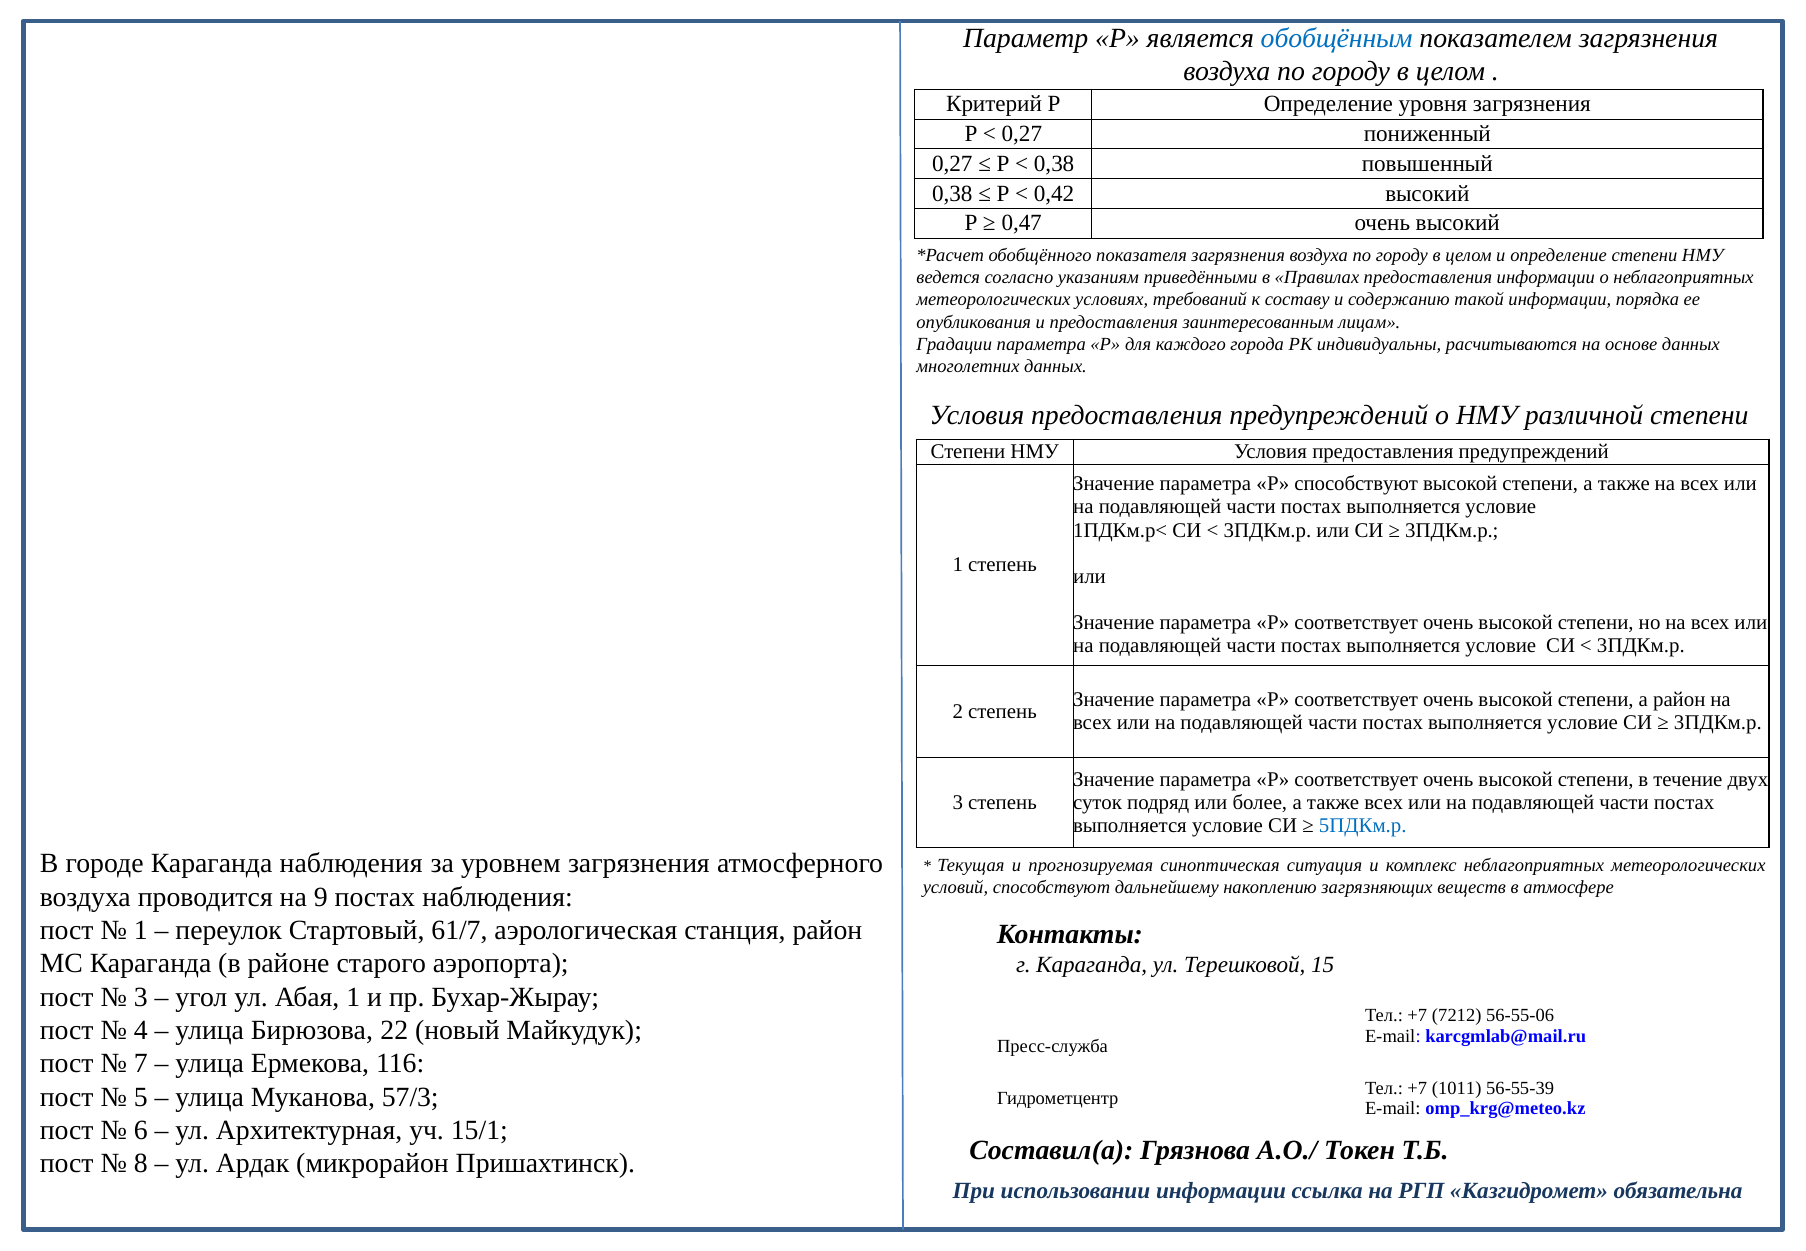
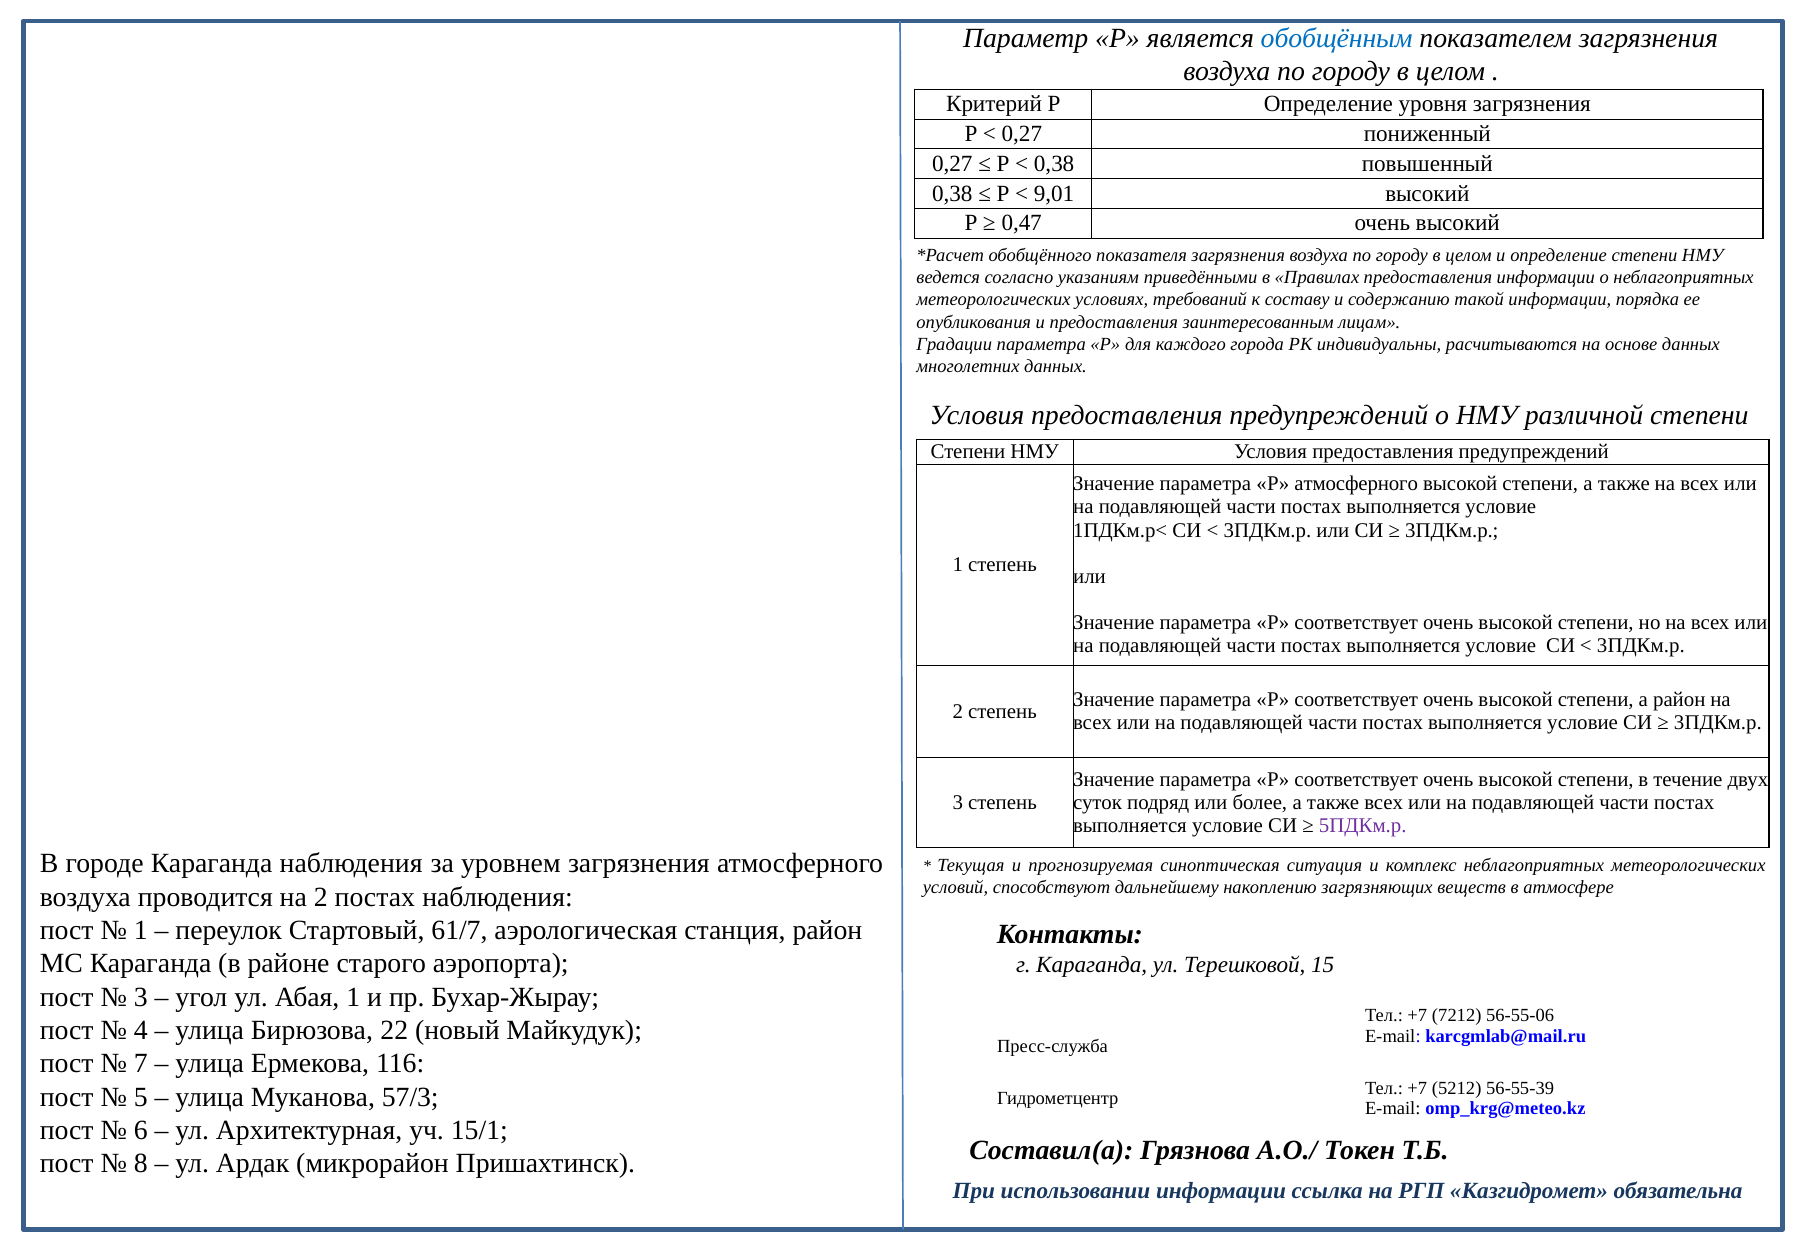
0,42: 0,42 -> 9,01
Р способствуют: способствуют -> атмосферного
5ПДКм.р colour: blue -> purple
на 9: 9 -> 2
1011: 1011 -> 5212
